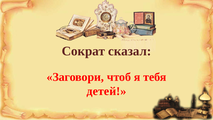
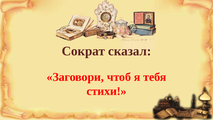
детей: детей -> стихи
